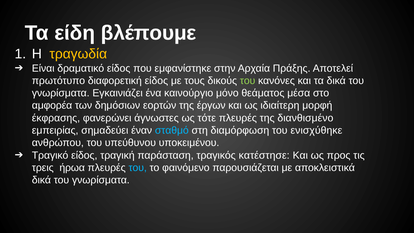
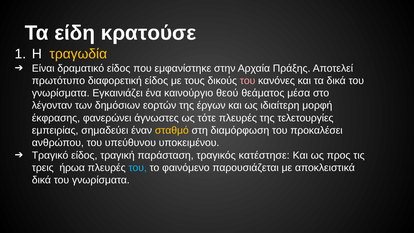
βλέπουμε: βλέπουμε -> κρατούσε
του at (248, 81) colour: light green -> pink
μόνο: μόνο -> θεού
αμφορέα: αμφορέα -> λέγονταν
διανθισμένο: διανθισμένο -> τελετουργίες
σταθμό colour: light blue -> yellow
ενισχύθηκε: ενισχύθηκε -> προκαλέσει
